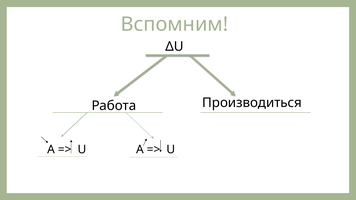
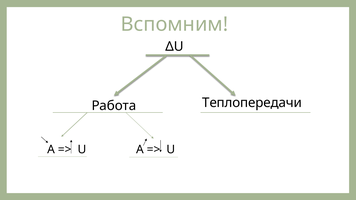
Производиться: Производиться -> Теплопередачи
